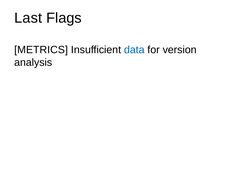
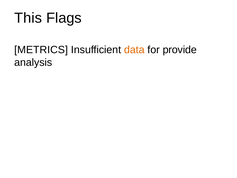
Last: Last -> This
data colour: blue -> orange
version: version -> provide
